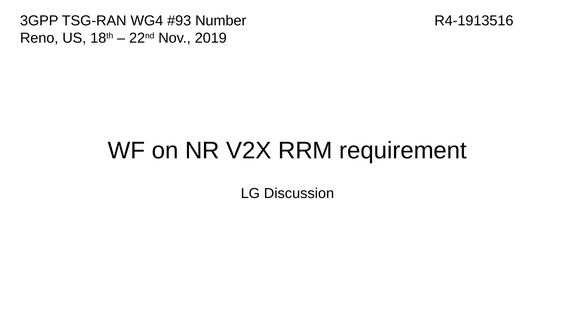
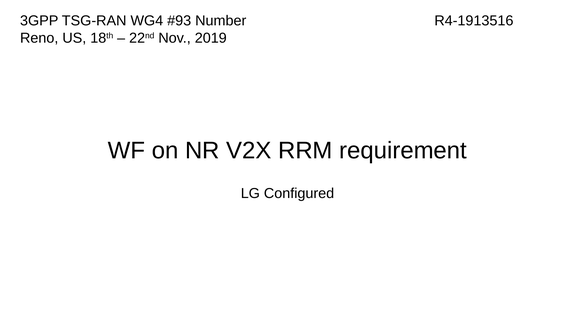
Discussion: Discussion -> Configured
